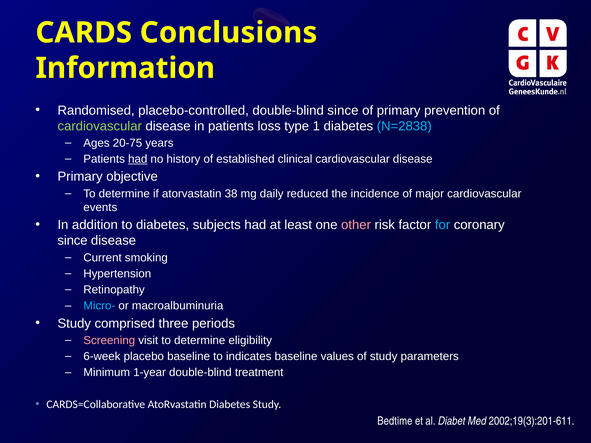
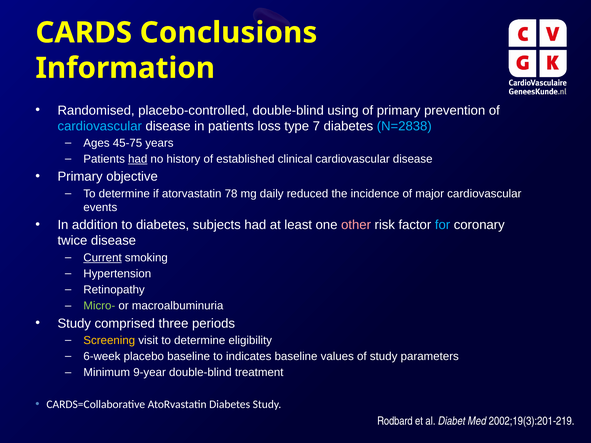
double-blind since: since -> using
cardiovascular at (100, 126) colour: light green -> light blue
1: 1 -> 7
20-75: 20-75 -> 45-75
38: 38 -> 78
since at (73, 241): since -> twice
Current underline: none -> present
Micro- colour: light blue -> light green
Screening colour: pink -> yellow
1-year: 1-year -> 9-year
Bedtime: Bedtime -> Rodbard
2002;19(3):201-611: 2002;19(3):201-611 -> 2002;19(3):201-219
